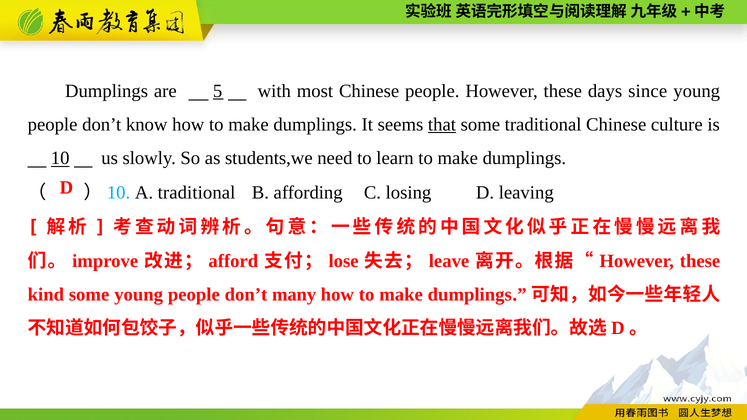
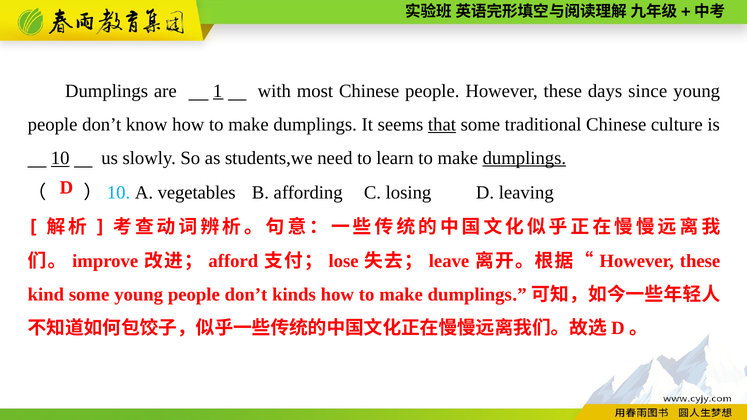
5: 5 -> 1
dumplings at (524, 158) underline: none -> present
A traditional: traditional -> vegetables
many: many -> kinds
